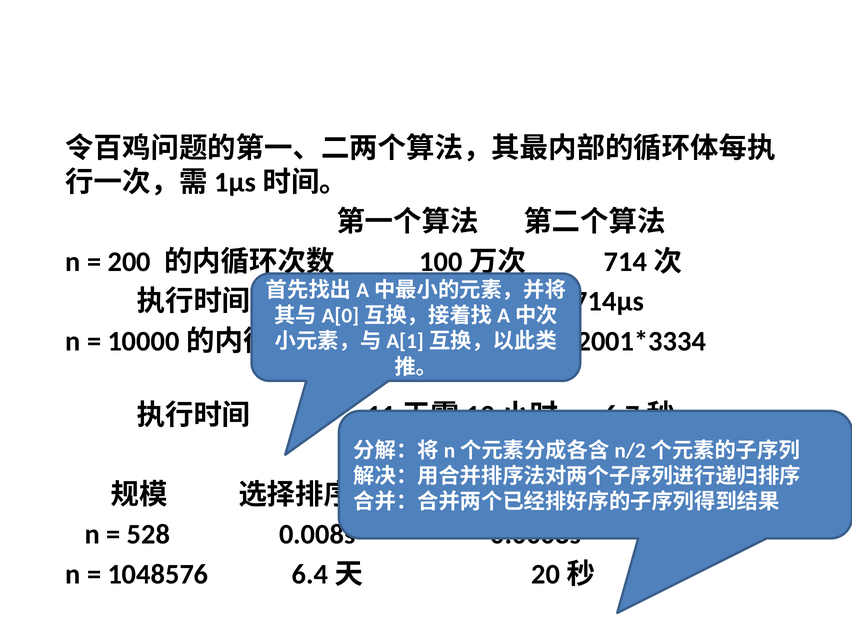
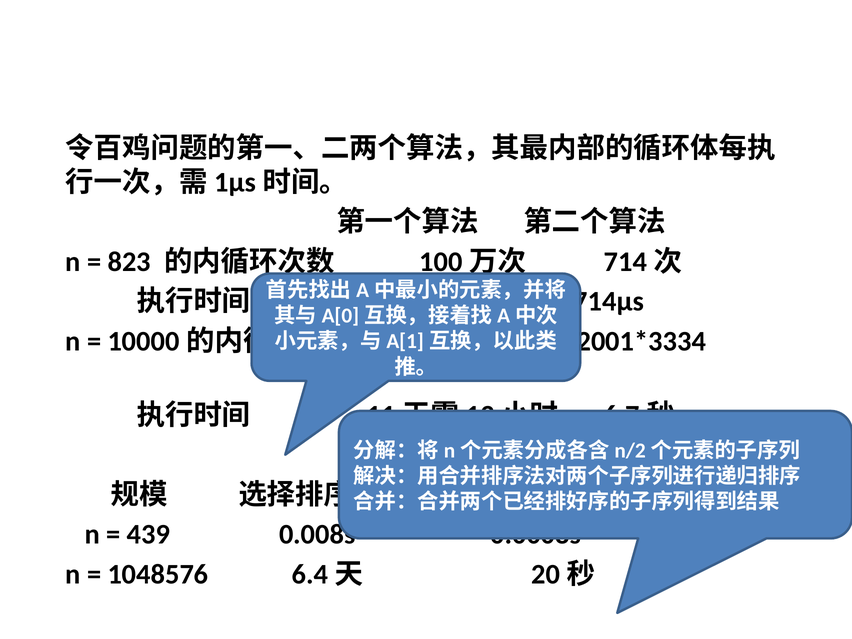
200: 200 -> 823
528: 528 -> 439
